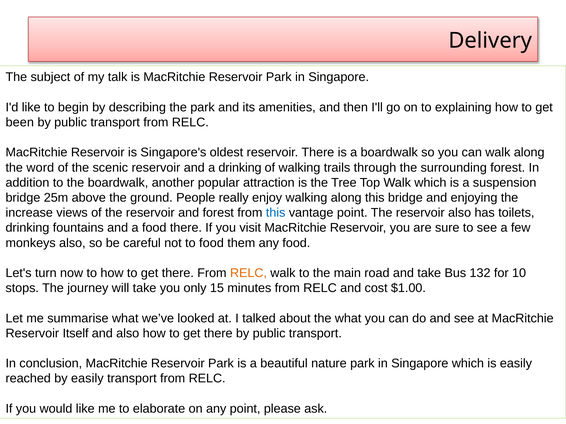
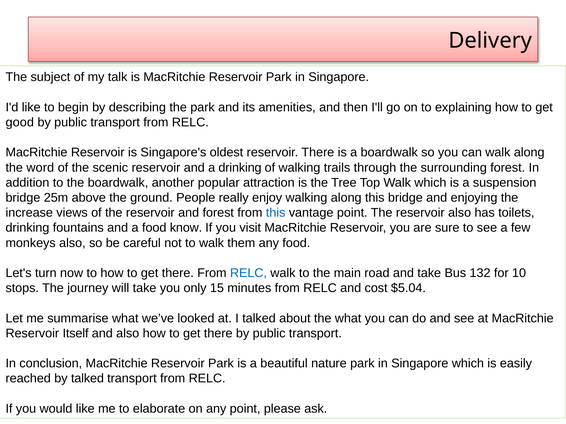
been: been -> good
food there: there -> know
to food: food -> walk
RELC at (248, 273) colour: orange -> blue
$1.00: $1.00 -> $5.04
by easily: easily -> talked
